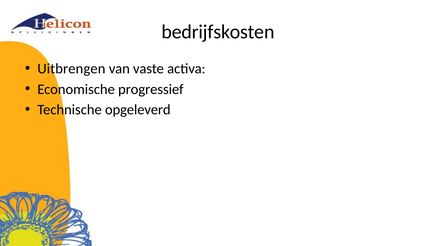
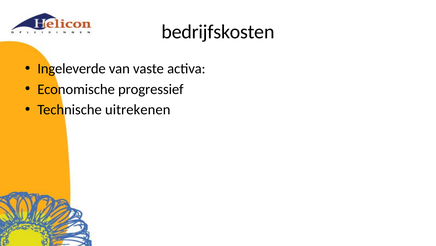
Uitbrengen: Uitbrengen -> Ingeleverde
opgeleverd: opgeleverd -> uitrekenen
